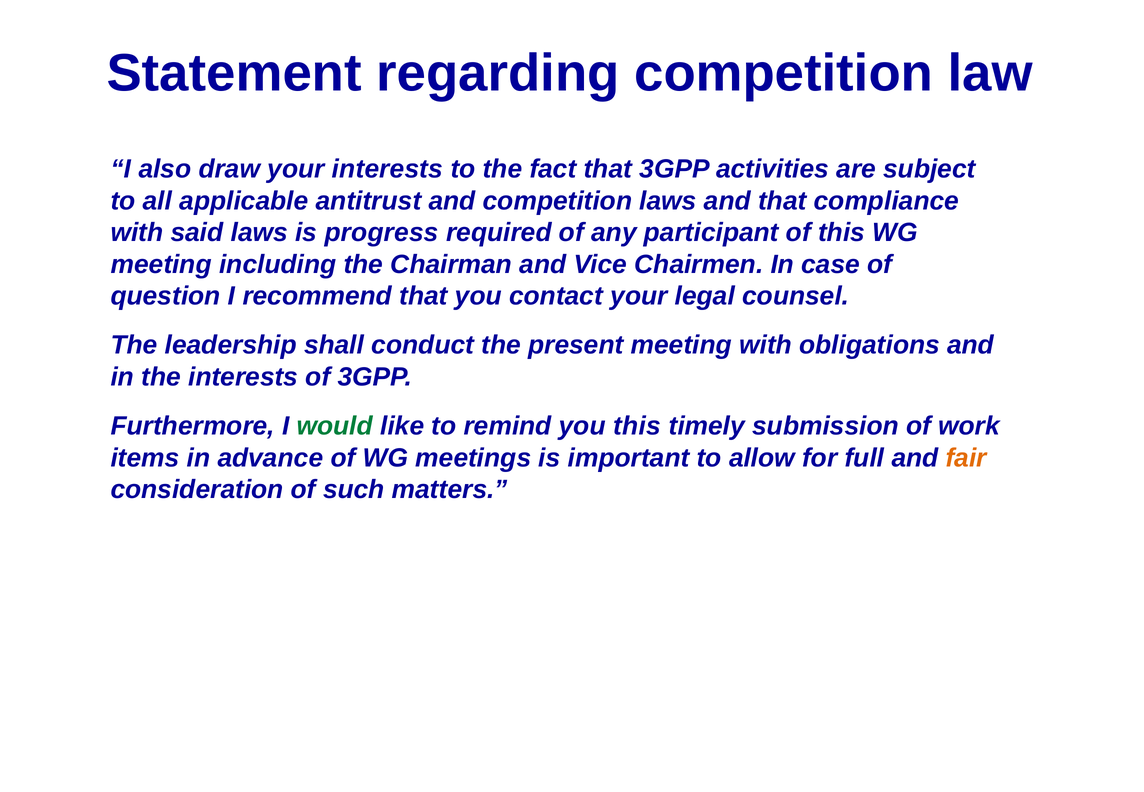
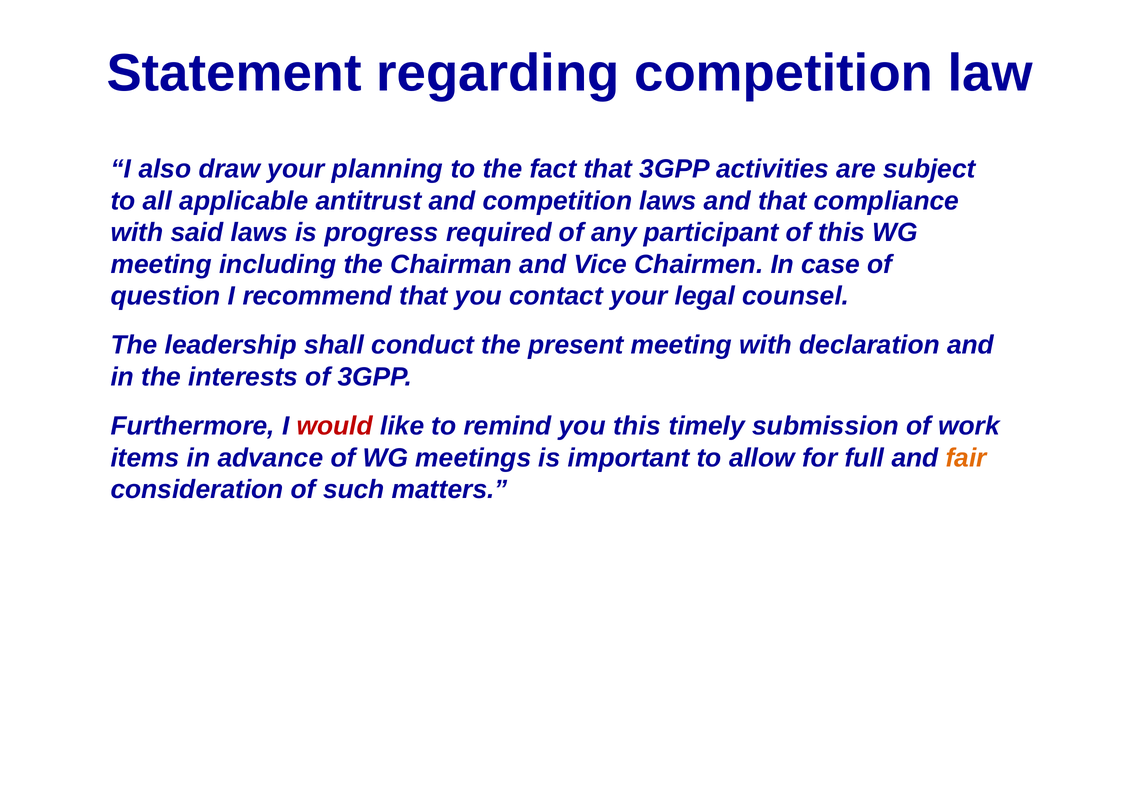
your interests: interests -> planning
obligations: obligations -> declaration
would colour: green -> red
